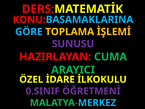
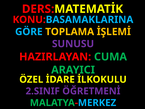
0.SINIF: 0.SINIF -> 2.SINIF
